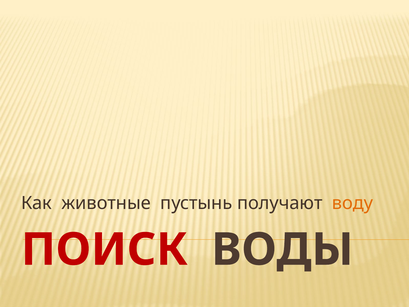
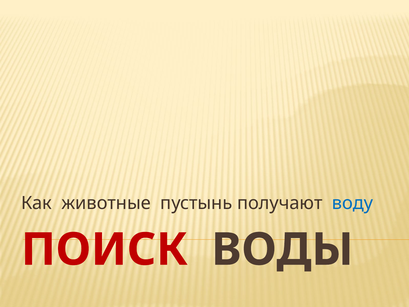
воду colour: orange -> blue
